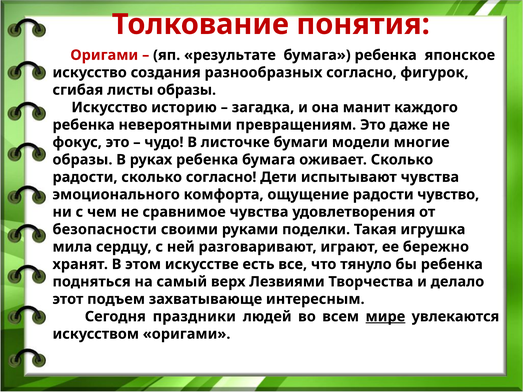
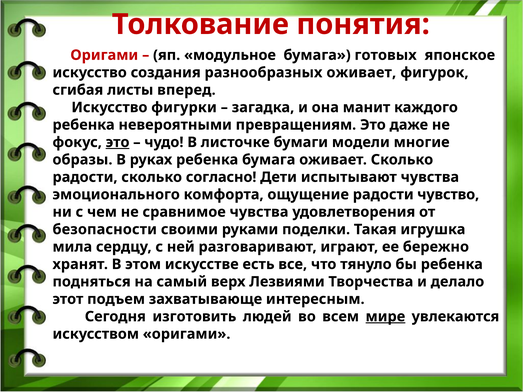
результате: результате -> модульное
бумага ребенка: ребенка -> готовых
разнообразных согласно: согласно -> оживает
листы образы: образы -> вперед
историю: историю -> фигурки
это at (118, 142) underline: none -> present
праздники: праздники -> изготовить
